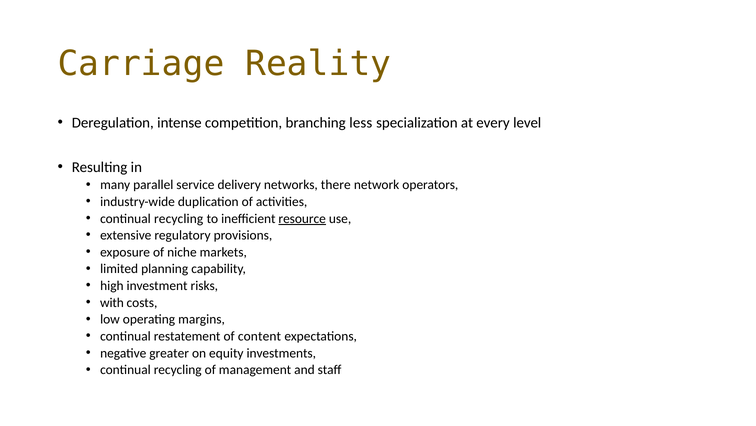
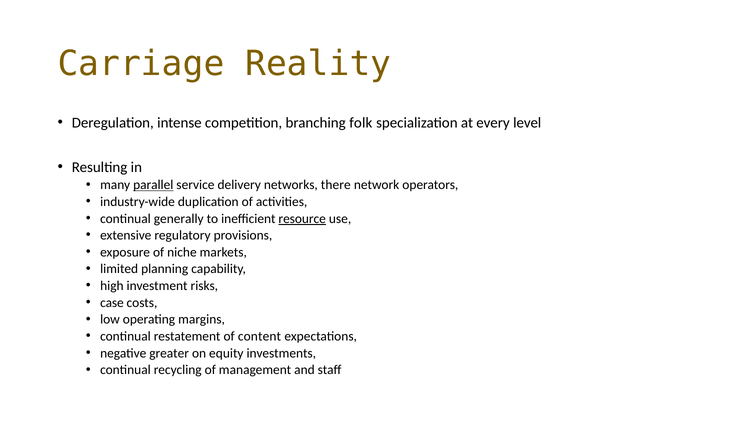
less: less -> folk
parallel underline: none -> present
recycling at (179, 218): recycling -> generally
with: with -> case
